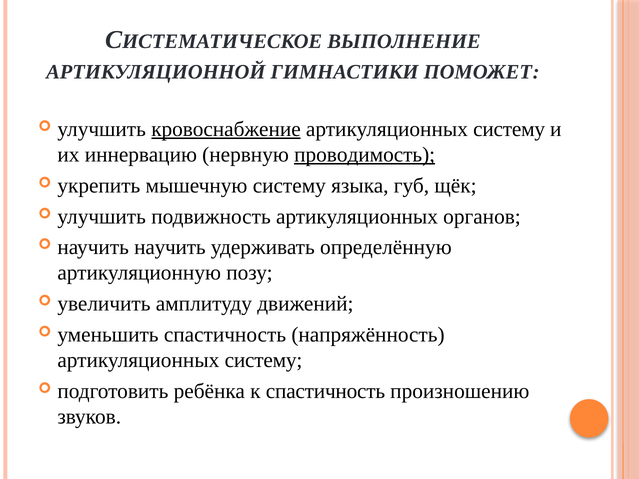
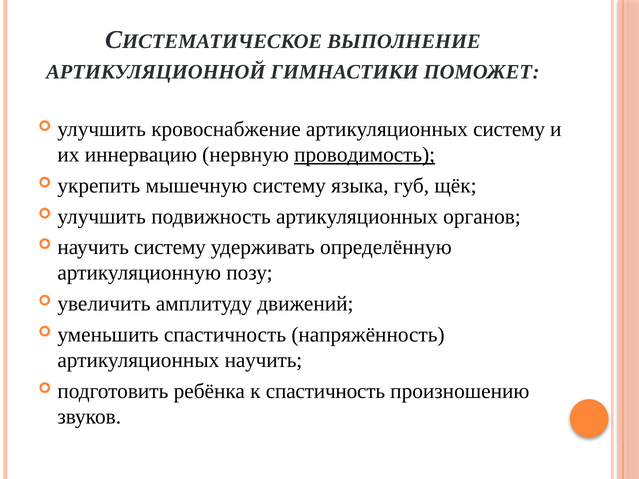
кровоснабжение underline: present -> none
научить научить: научить -> систему
систему at (263, 360): систему -> научить
